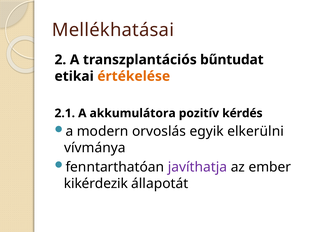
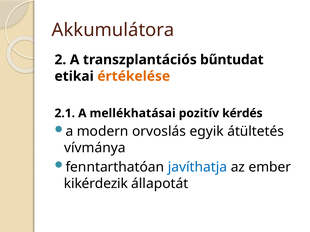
Mellékhatásai: Mellékhatásai -> Akkumulátora
akkumulátora: akkumulátora -> mellékhatásai
elkerülni: elkerülni -> átültetés
javíthatja colour: purple -> blue
